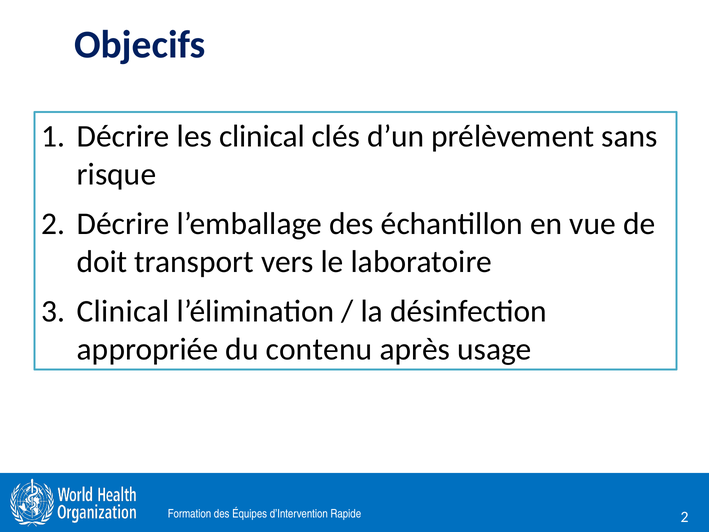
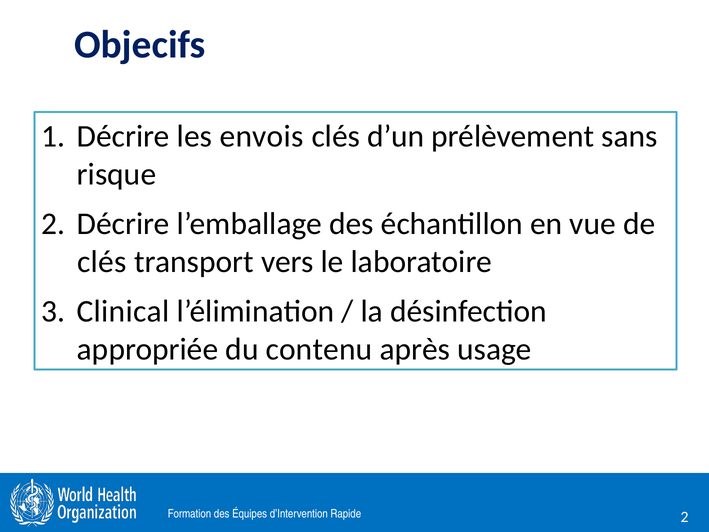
les clinical: clinical -> envois
doit at (102, 262): doit -> clés
